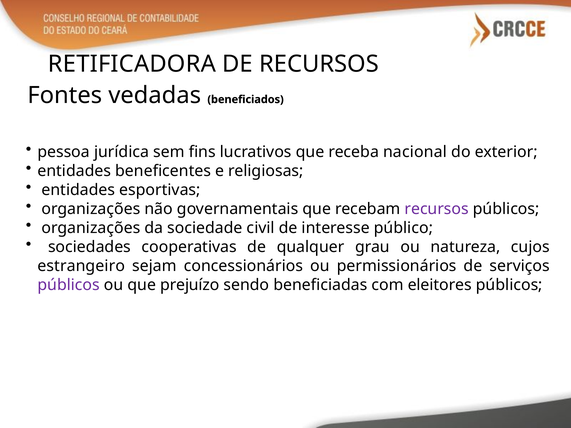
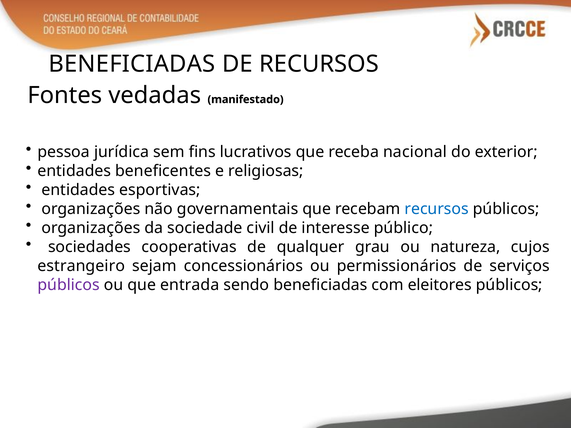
RETIFICADORA at (132, 64): RETIFICADORA -> BENEFICIADAS
beneficiados: beneficiados -> manifestado
recursos at (437, 209) colour: purple -> blue
prejuízo: prejuízo -> entrada
